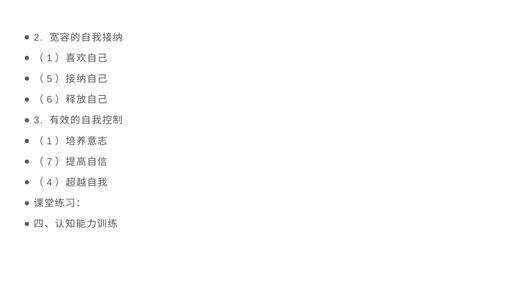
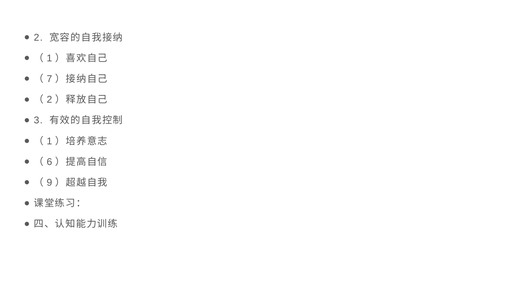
5: 5 -> 7
6 at (49, 100): 6 -> 2
7: 7 -> 6
4: 4 -> 9
